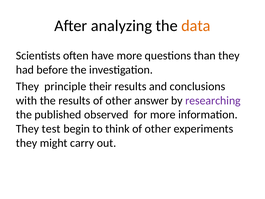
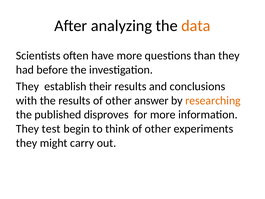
principle: principle -> establish
researching colour: purple -> orange
observed: observed -> disproves
